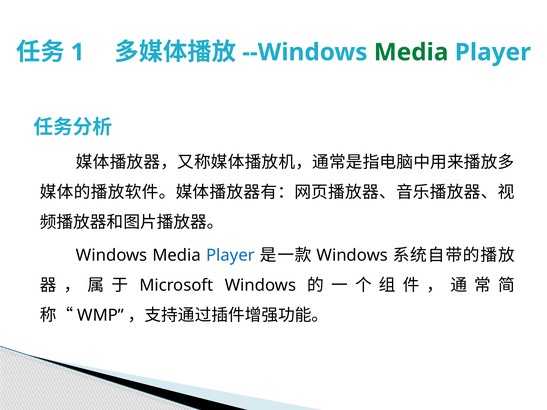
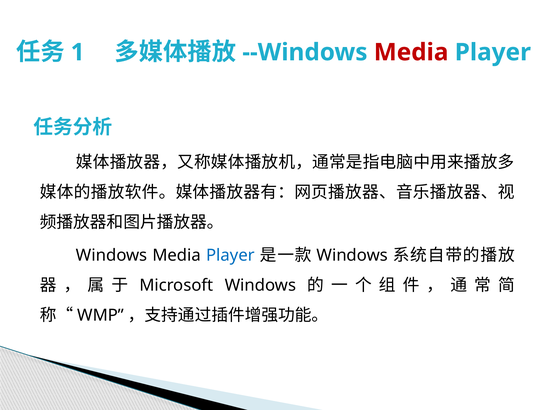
Media at (411, 52) colour: green -> red
